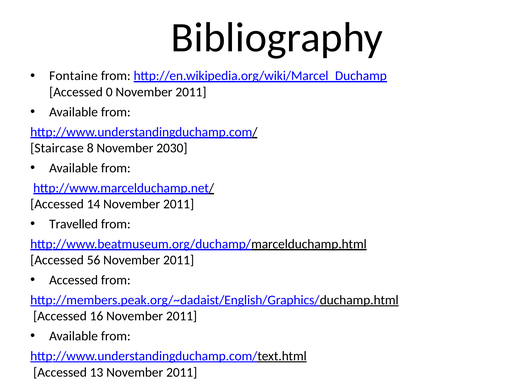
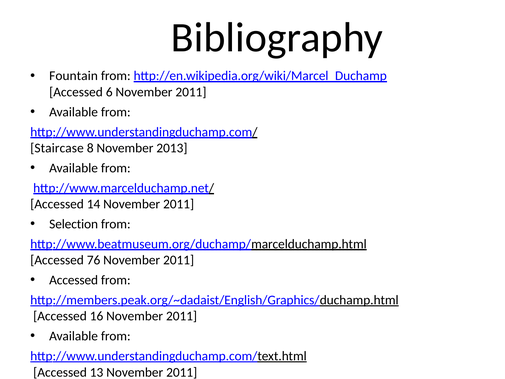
Fontaine: Fontaine -> Fountain
0: 0 -> 6
2030: 2030 -> 2013
Travelled: Travelled -> Selection
56: 56 -> 76
